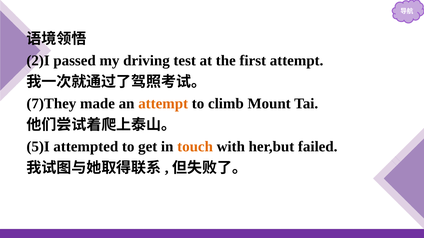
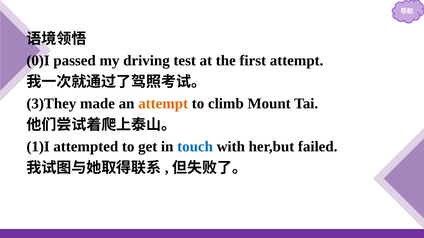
2)I: 2)I -> 0)I
7)They: 7)They -> 3)They
5)I: 5)I -> 1)I
touch colour: orange -> blue
